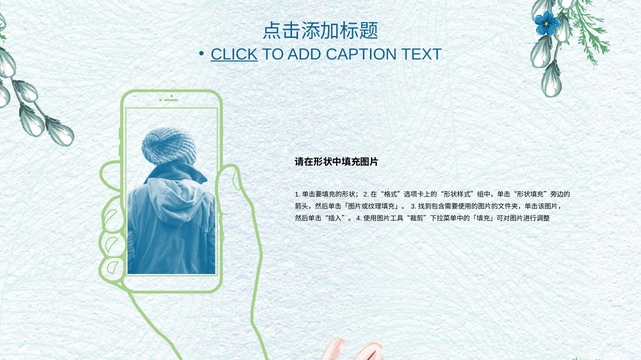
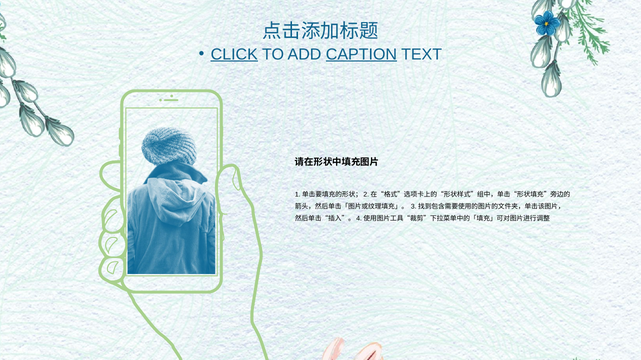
CAPTION underline: none -> present
